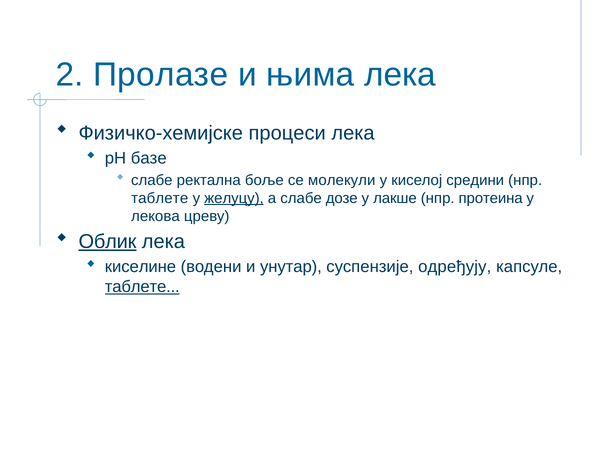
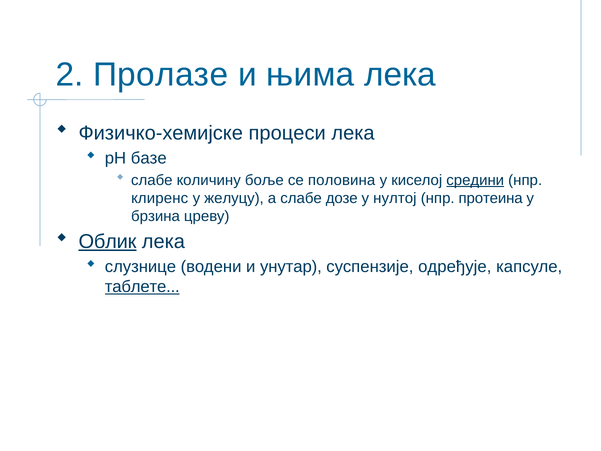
ректална: ректална -> количину
молекули: молекули -> половина
средини underline: none -> present
таблете at (160, 198): таблете -> клиренс
желуцу underline: present -> none
лакше: лакше -> нултој
лекова: лекова -> брзина
киселине: киселине -> слузнице
одређују: одређују -> одређује
